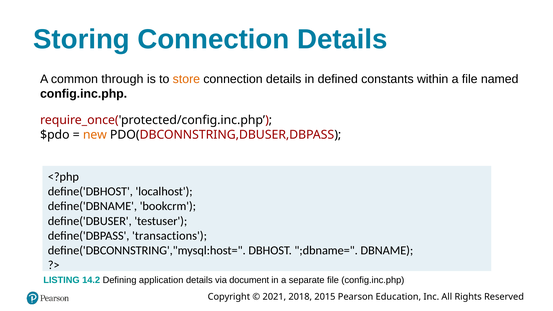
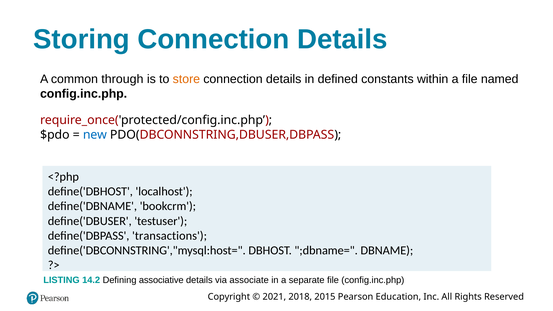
new colour: orange -> blue
application: application -> associative
document: document -> associate
